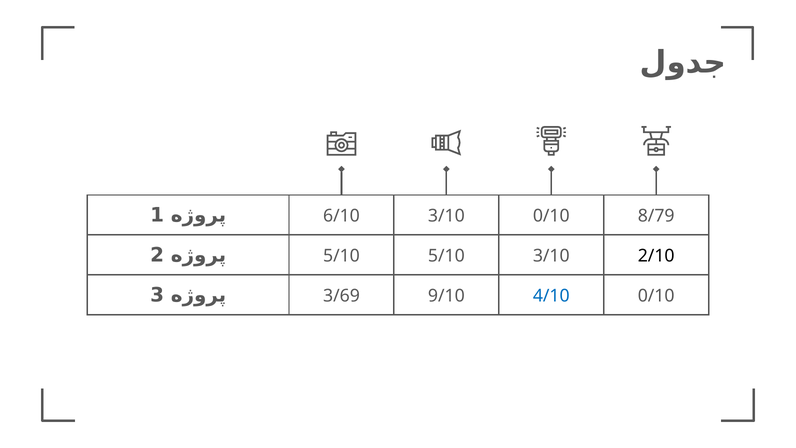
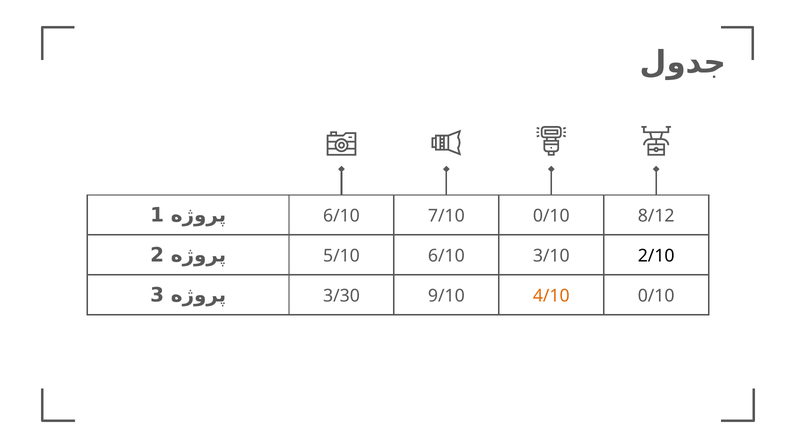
6/10 3/10: 3/10 -> 7/10
8/79: 8/79 -> 8/12
5/10 5/10: 5/10 -> 6/10
3/69: 3/69 -> 3/30
4/10 colour: blue -> orange
